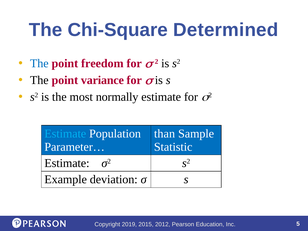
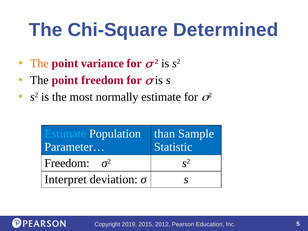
The at (39, 63) colour: blue -> orange
freedom: freedom -> variance
point variance: variance -> freedom
Estimate at (67, 163): Estimate -> Freedom
Example: Example -> Interpret
